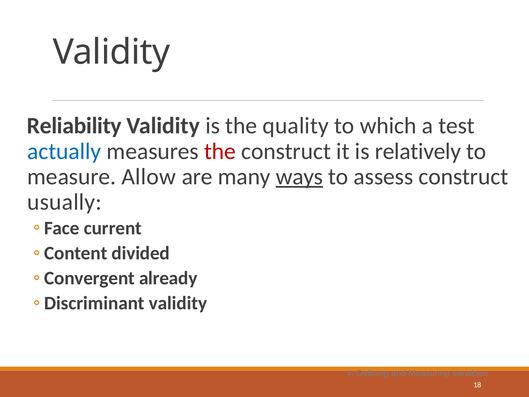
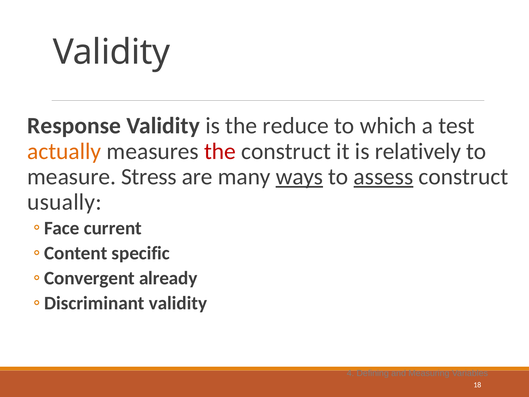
Reliability: Reliability -> Response
quality: quality -> reduce
actually colour: blue -> orange
Allow: Allow -> Stress
assess underline: none -> present
divided: divided -> specific
